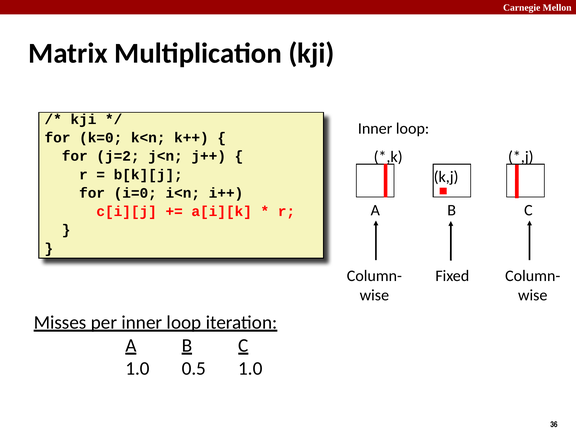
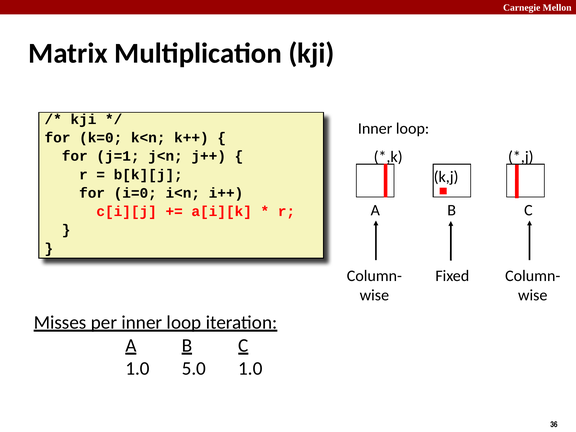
j=2: j=2 -> j=1
0.5: 0.5 -> 5.0
